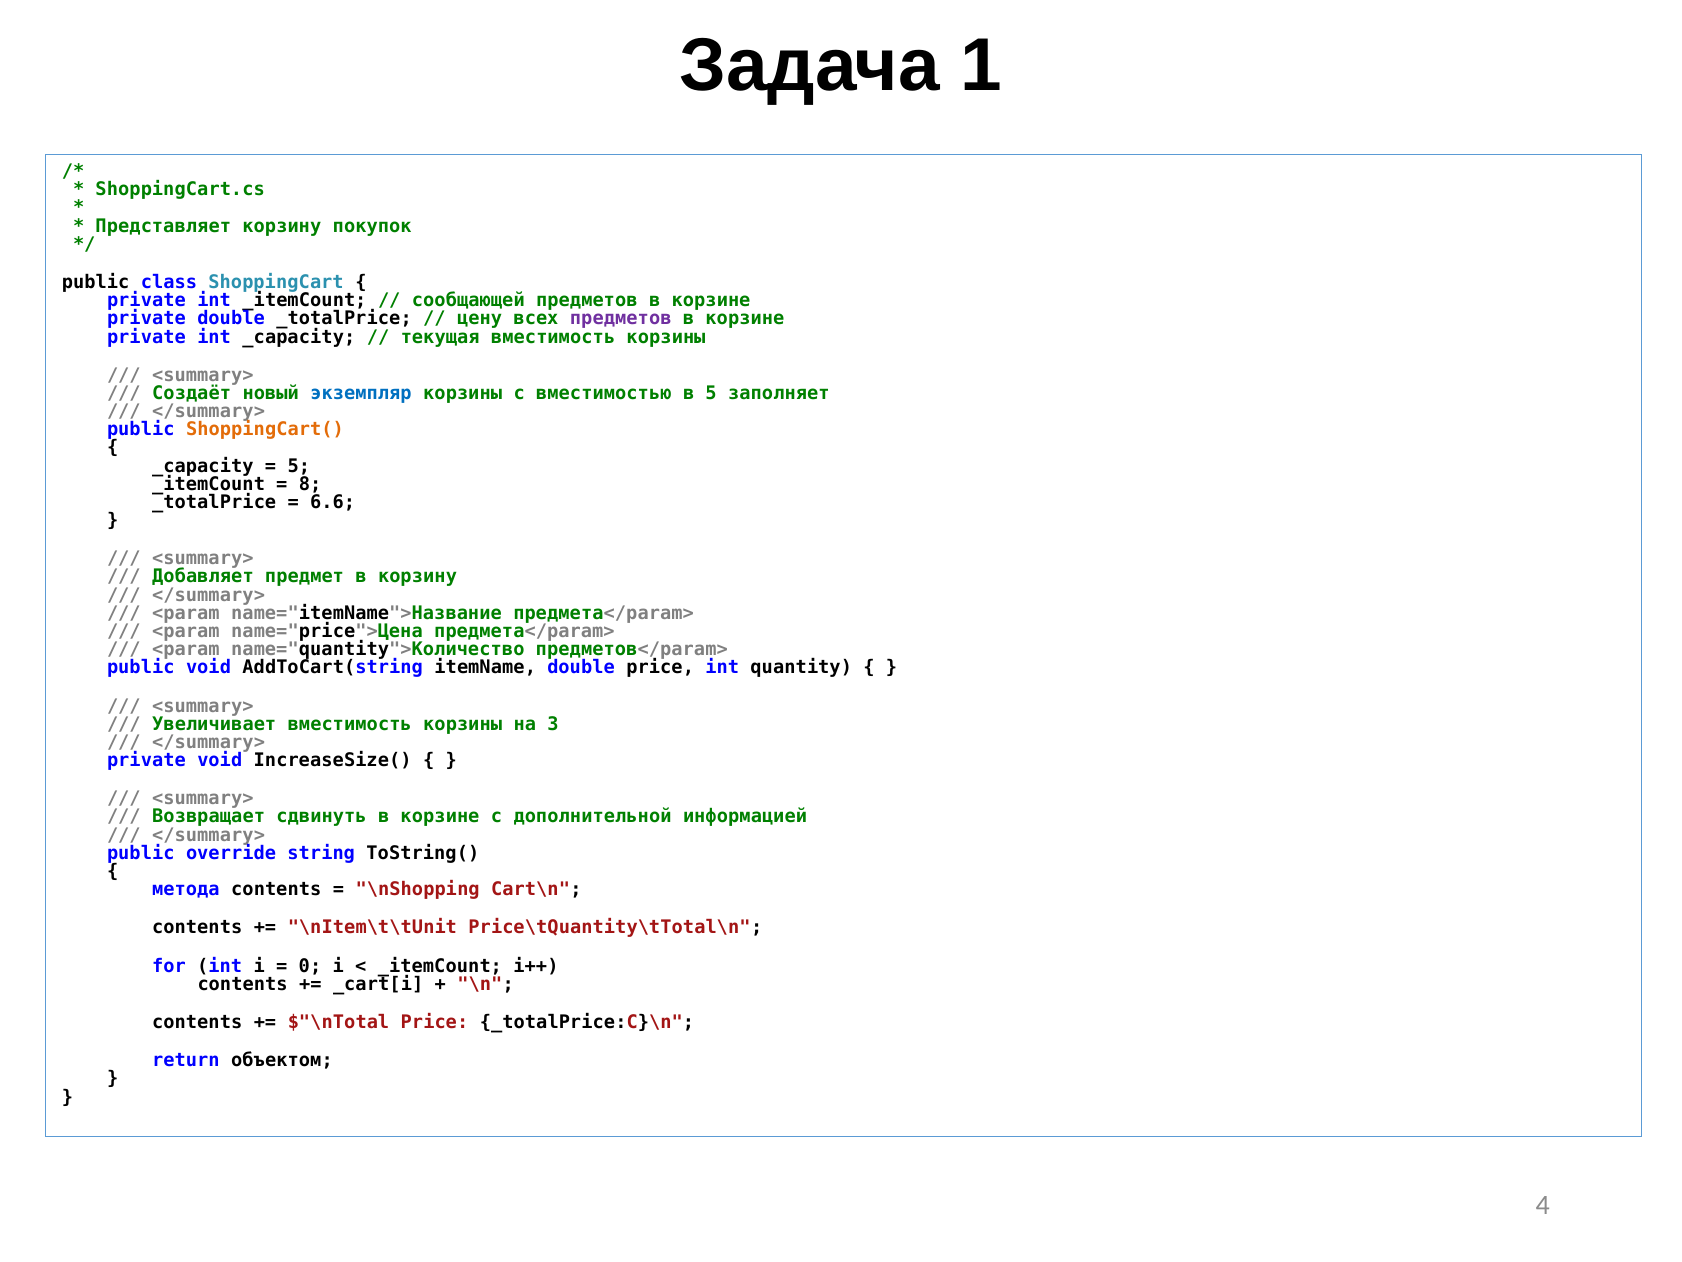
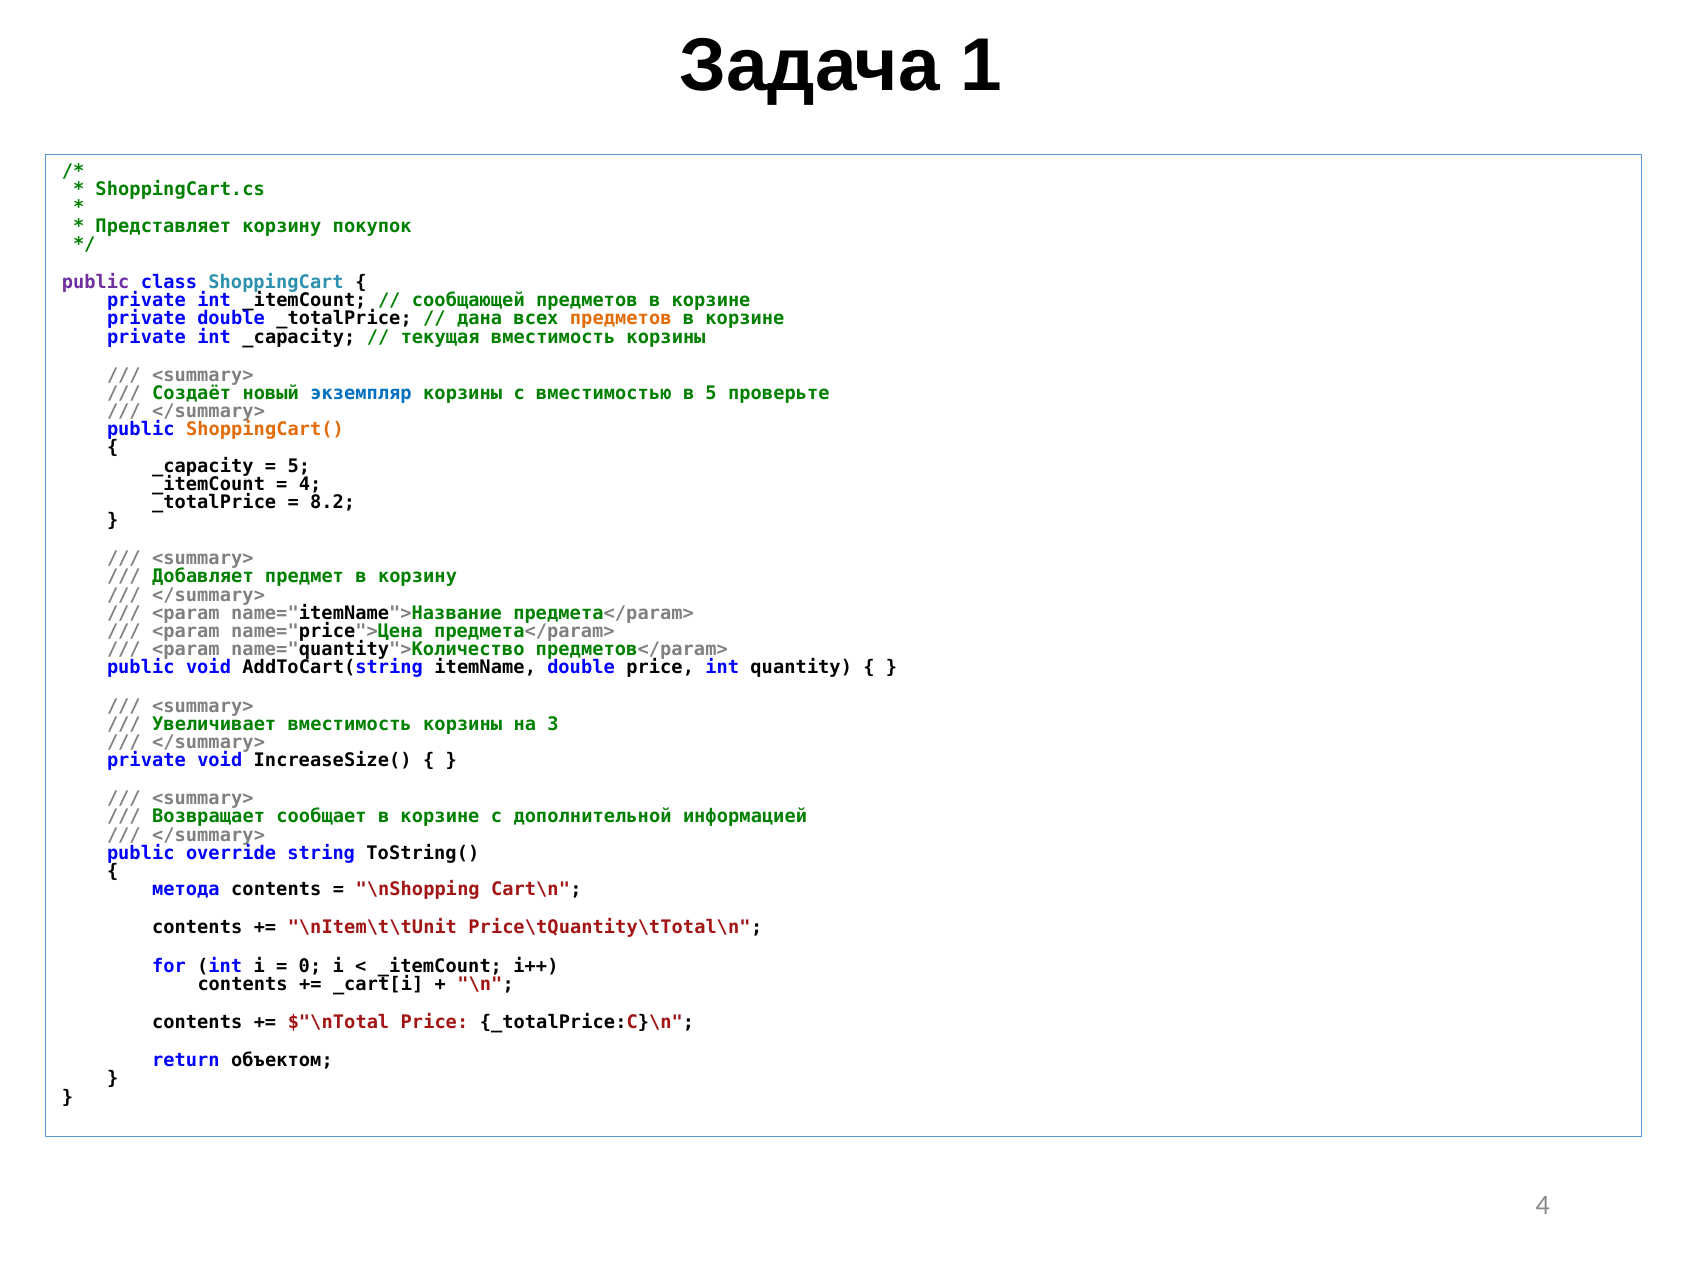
public at (96, 282) colour: black -> purple
цену: цену -> дана
предметов at (621, 319) colour: purple -> orange
заполняет: заполняет -> проверьте
8 at (310, 484): 8 -> 4
6.6: 6.6 -> 8.2
сдвинуть: сдвинуть -> сообщает
